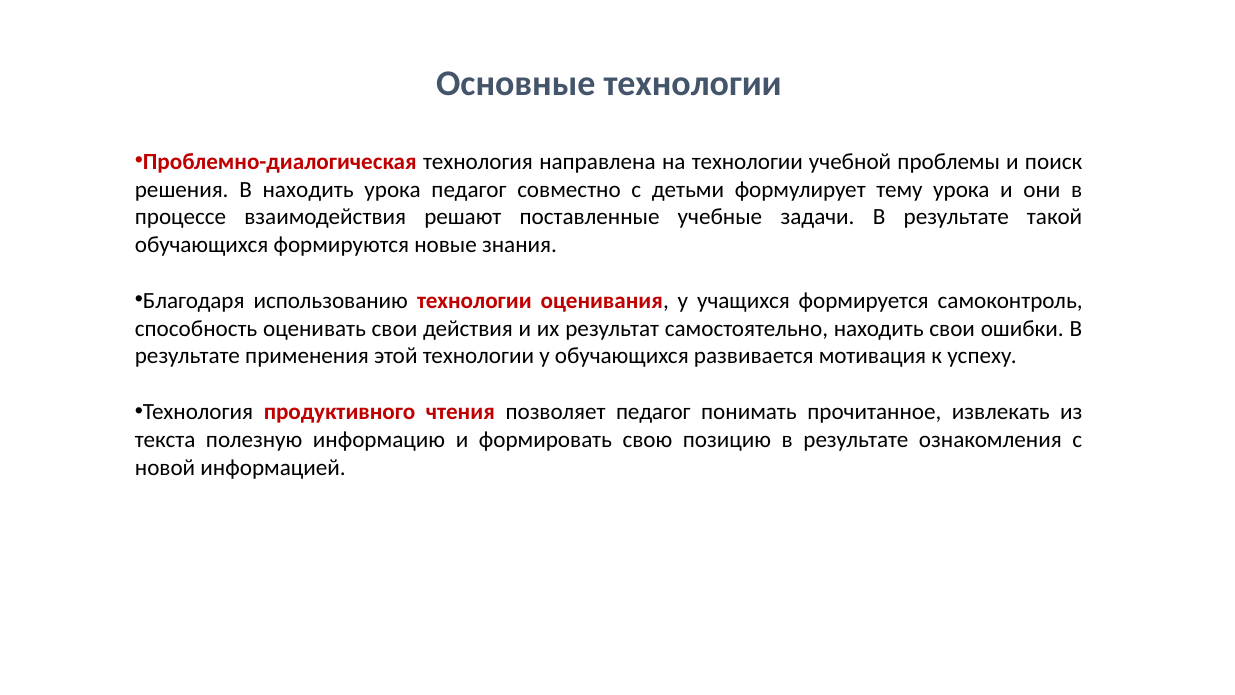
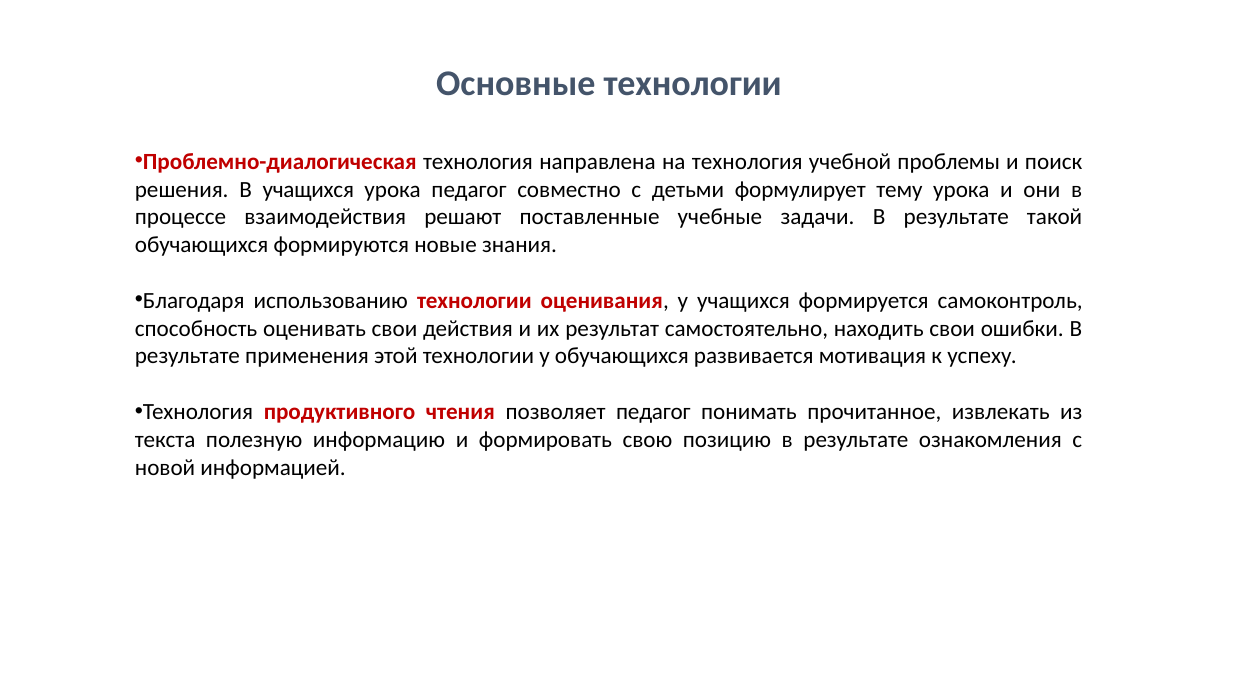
на технологии: технологии -> технология
В находить: находить -> учащихся
